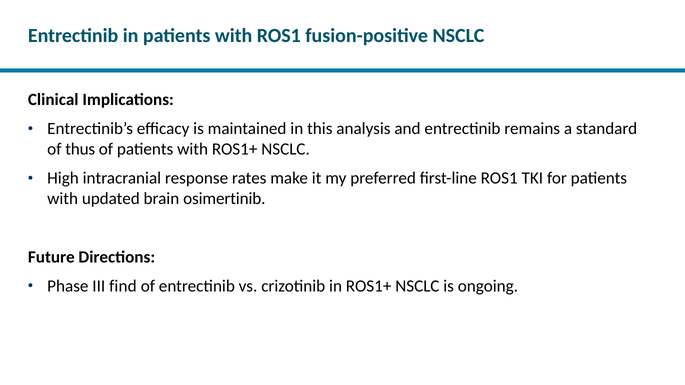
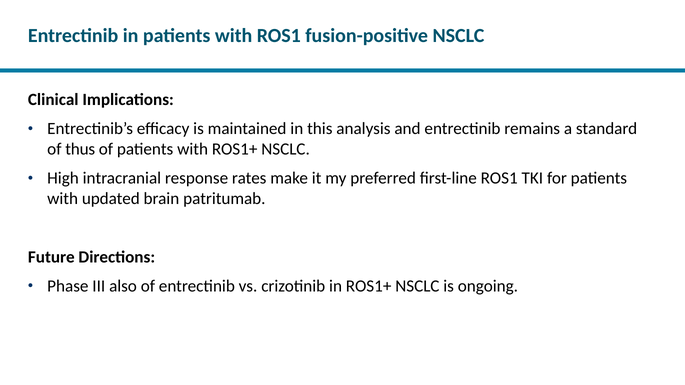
osimertinib: osimertinib -> patritumab
find: find -> also
